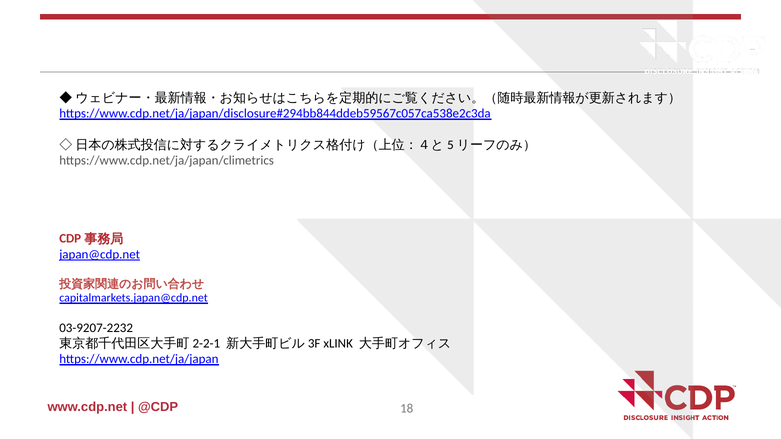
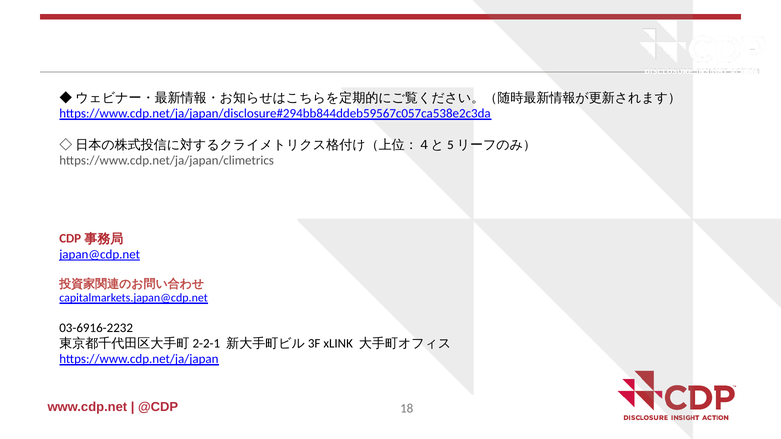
03-9207-2232: 03-9207-2232 -> 03-6916-2232
